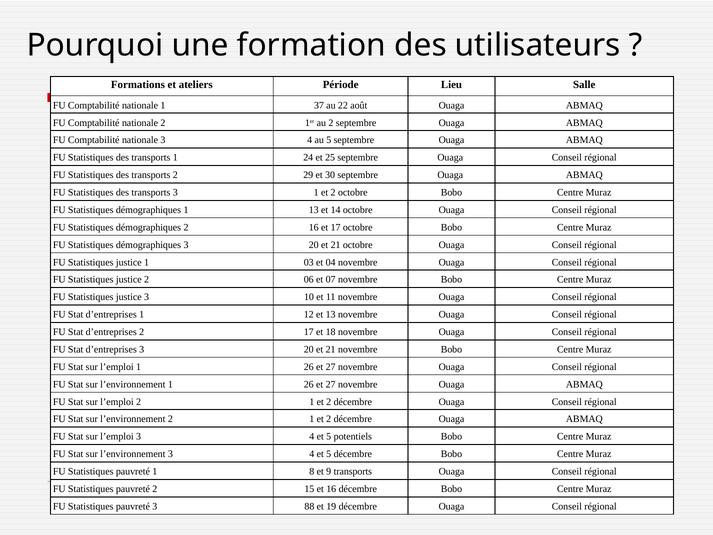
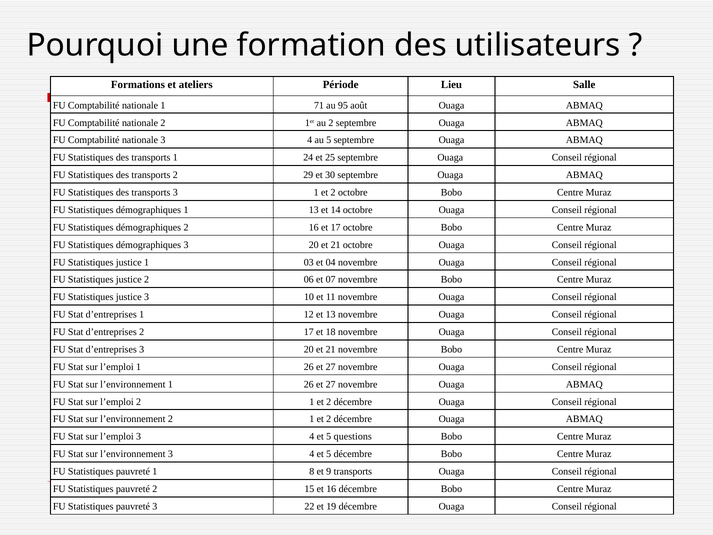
37: 37 -> 71
22: 22 -> 95
potentiels: potentiels -> questions
88: 88 -> 22
